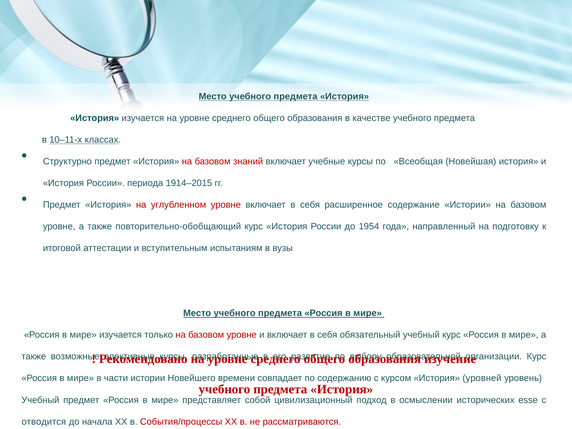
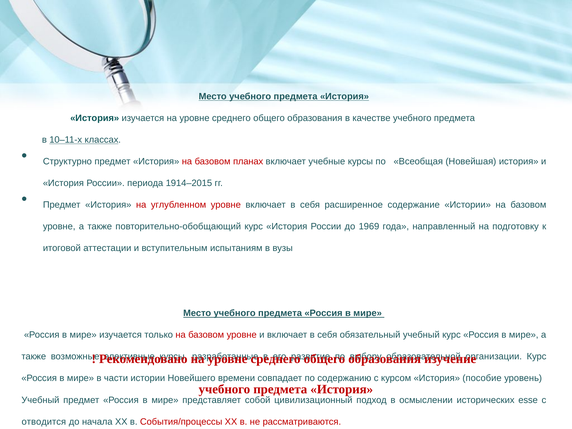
знаний: знаний -> планах
1954: 1954 -> 1969
уровней: уровней -> пособие
